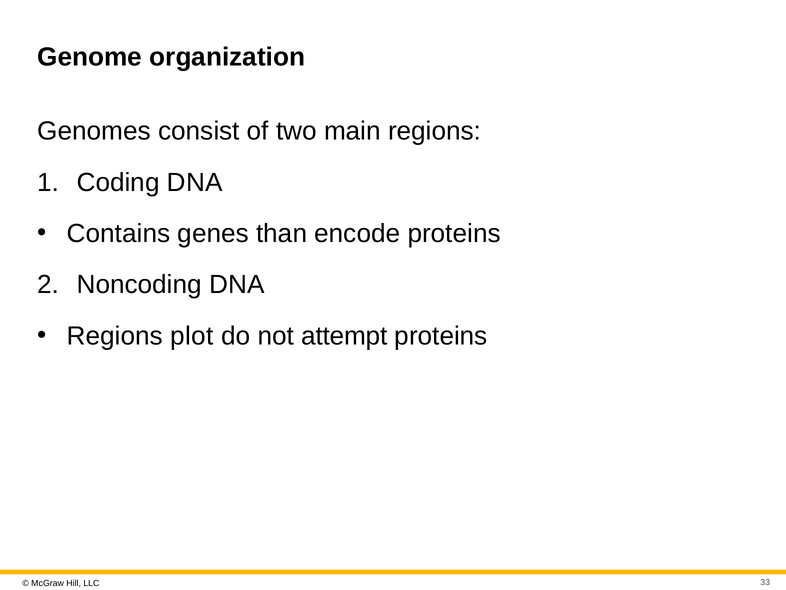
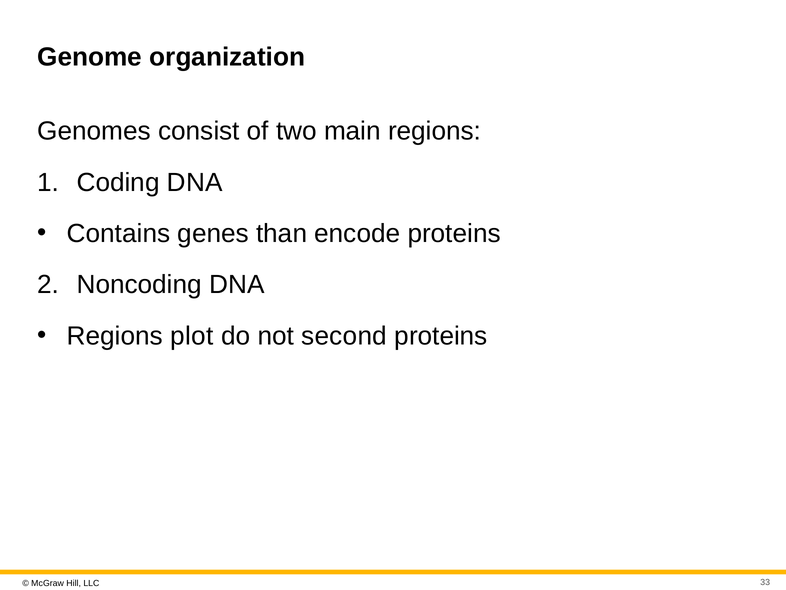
attempt: attempt -> second
